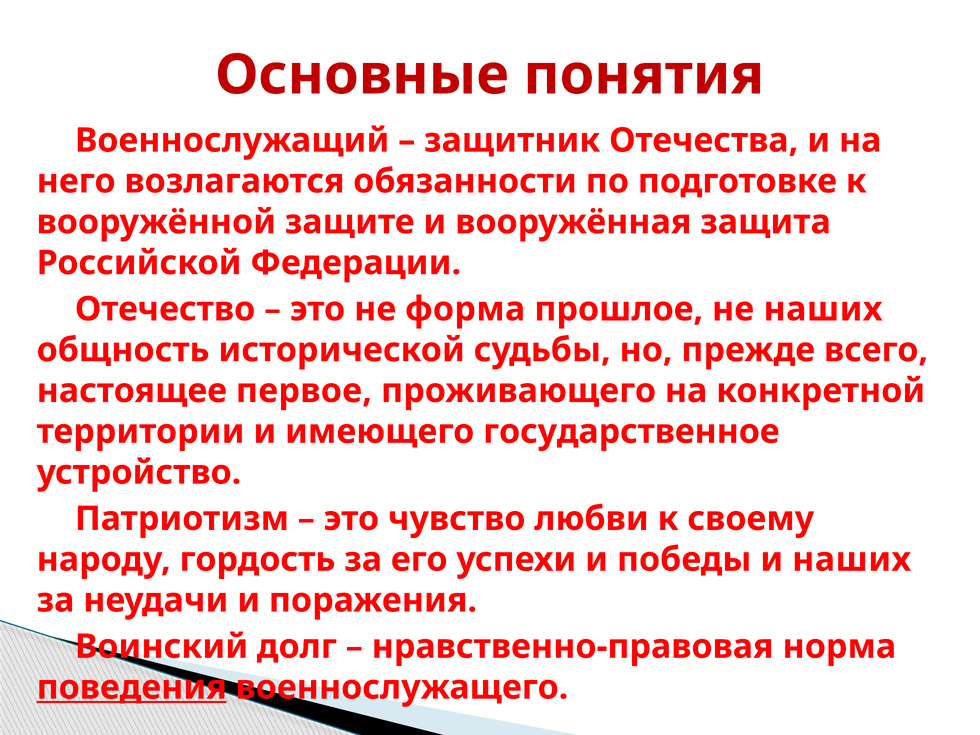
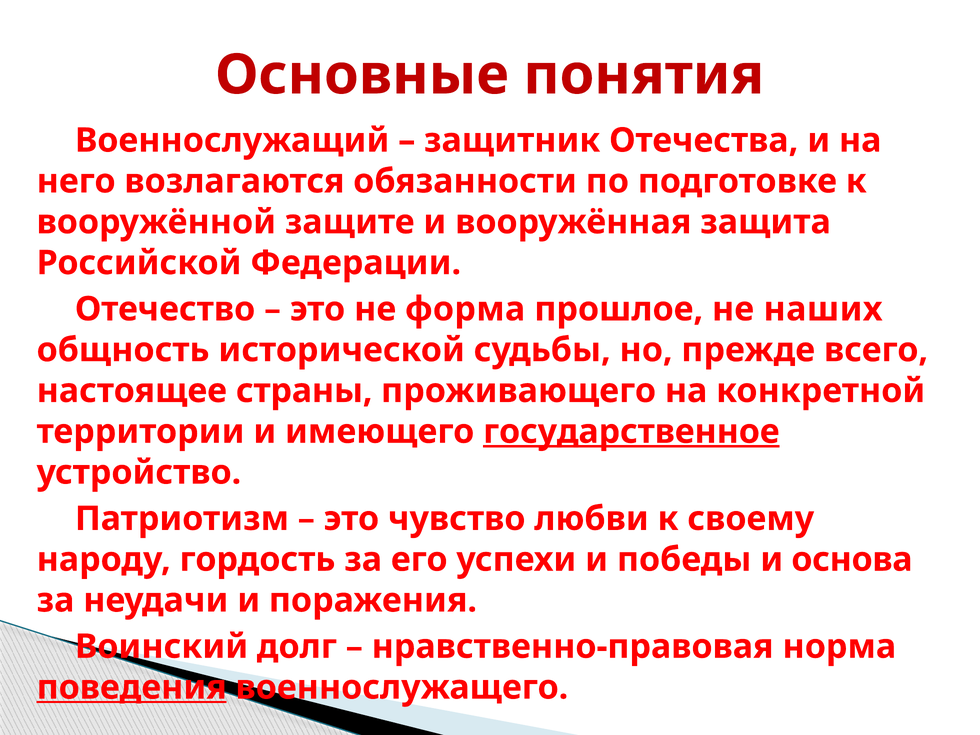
первое: первое -> страны
государственное underline: none -> present
и наших: наших -> основа
